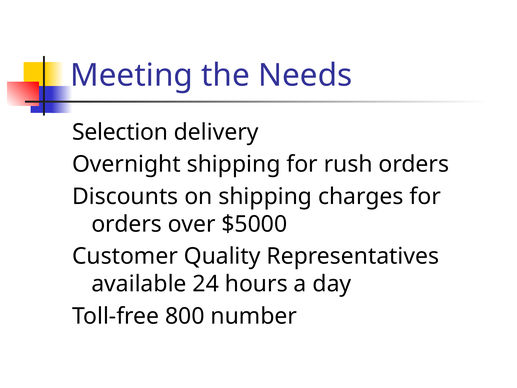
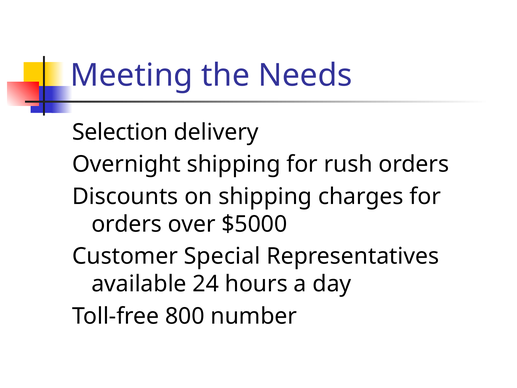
Quality: Quality -> Special
